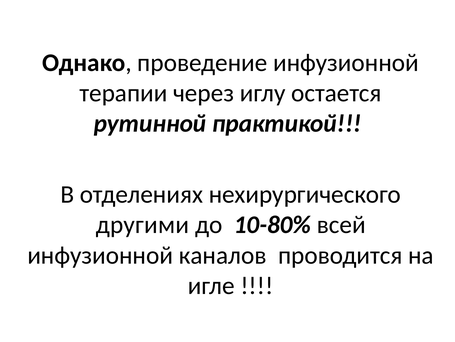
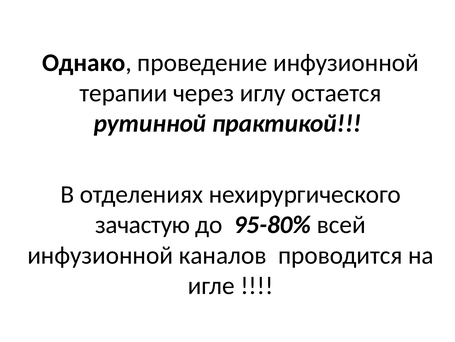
другими: другими -> зачастую
10-80%: 10-80% -> 95-80%
